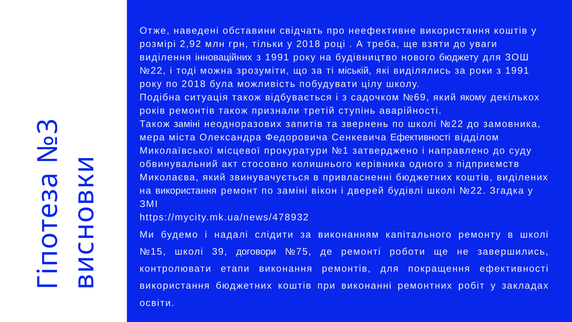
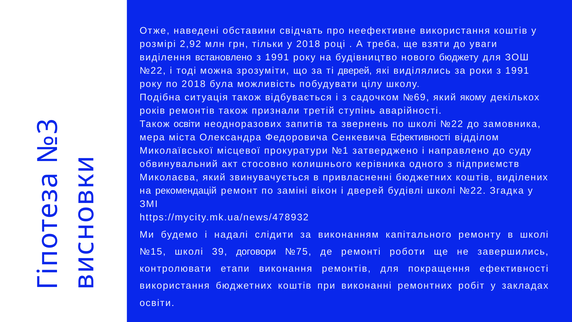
інноваційних: інноваційних -> встановлено
ті міській: міській -> дверей
Також заміні: заміні -> освіти
на використання: використання -> рекомендацій
